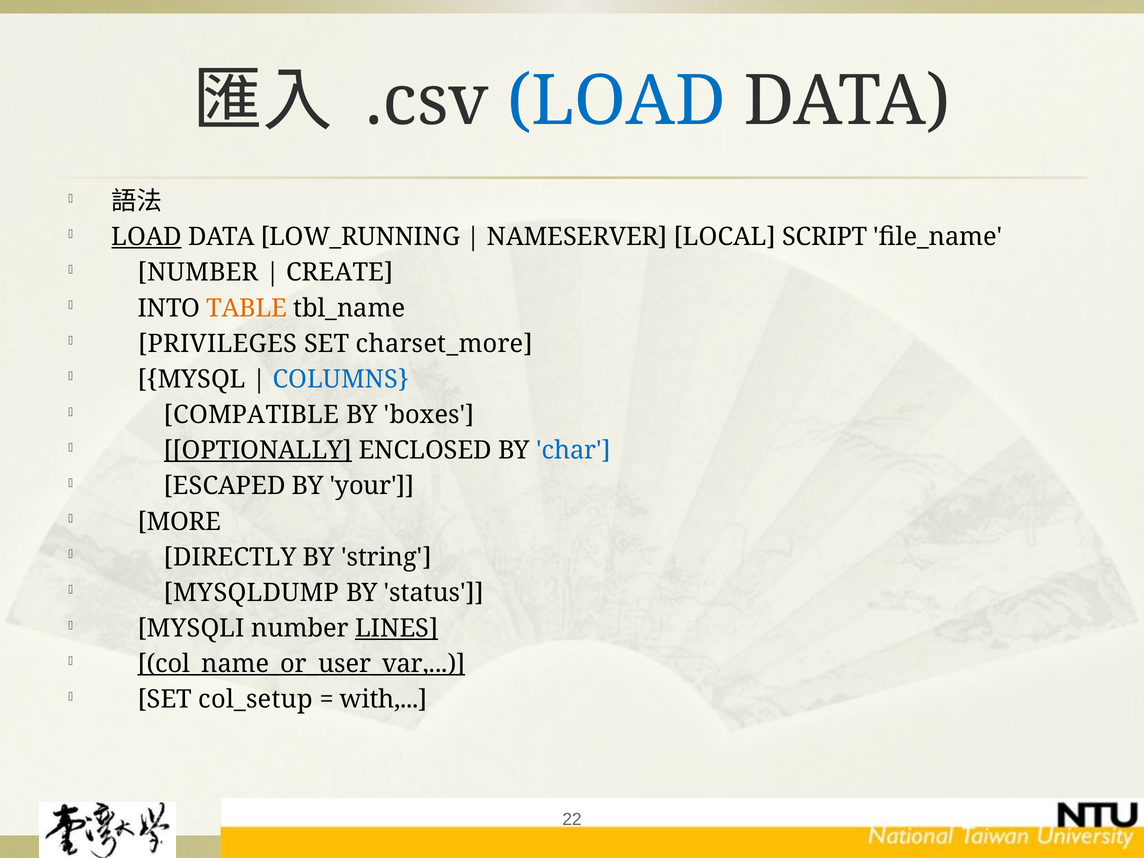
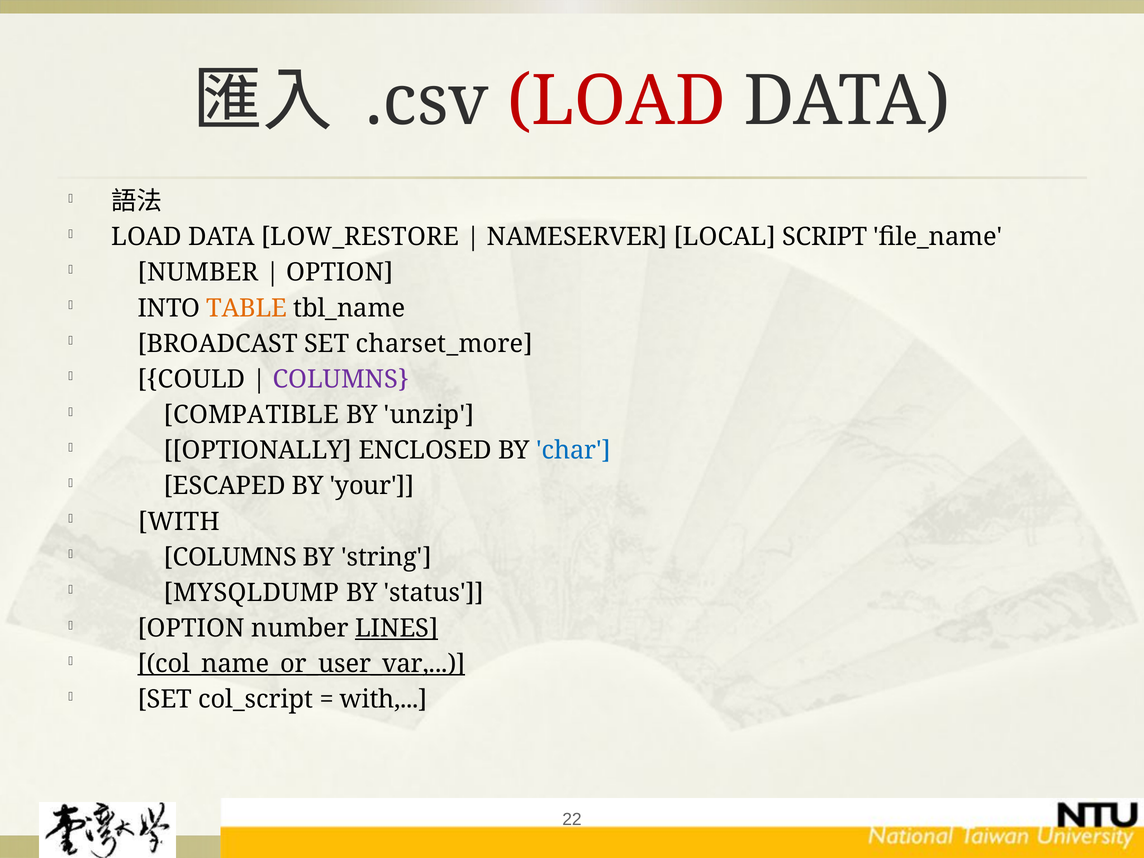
LOAD at (616, 101) colour: blue -> red
LOAD at (147, 237) underline: present -> none
LOW_RUNNING: LOW_RUNNING -> LOW_RESTORE
CREATE at (340, 273): CREATE -> OPTION
PRIVILEGES: PRIVILEGES -> BROADCAST
MYSQL: MYSQL -> COULD
COLUMNS at (341, 379) colour: blue -> purple
boxes: boxes -> unzip
OPTIONALLY underline: present -> none
MORE at (179, 522): MORE -> WITH
DIRECTLY at (230, 557): DIRECTLY -> COLUMNS
MYSQLI at (191, 628): MYSQLI -> OPTION
col_setup: col_setup -> col_script
